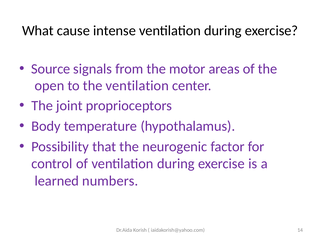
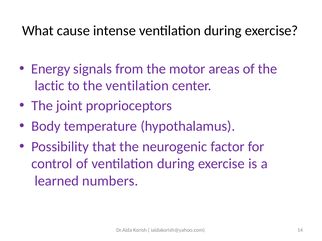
Source: Source -> Energy
open: open -> lactic
